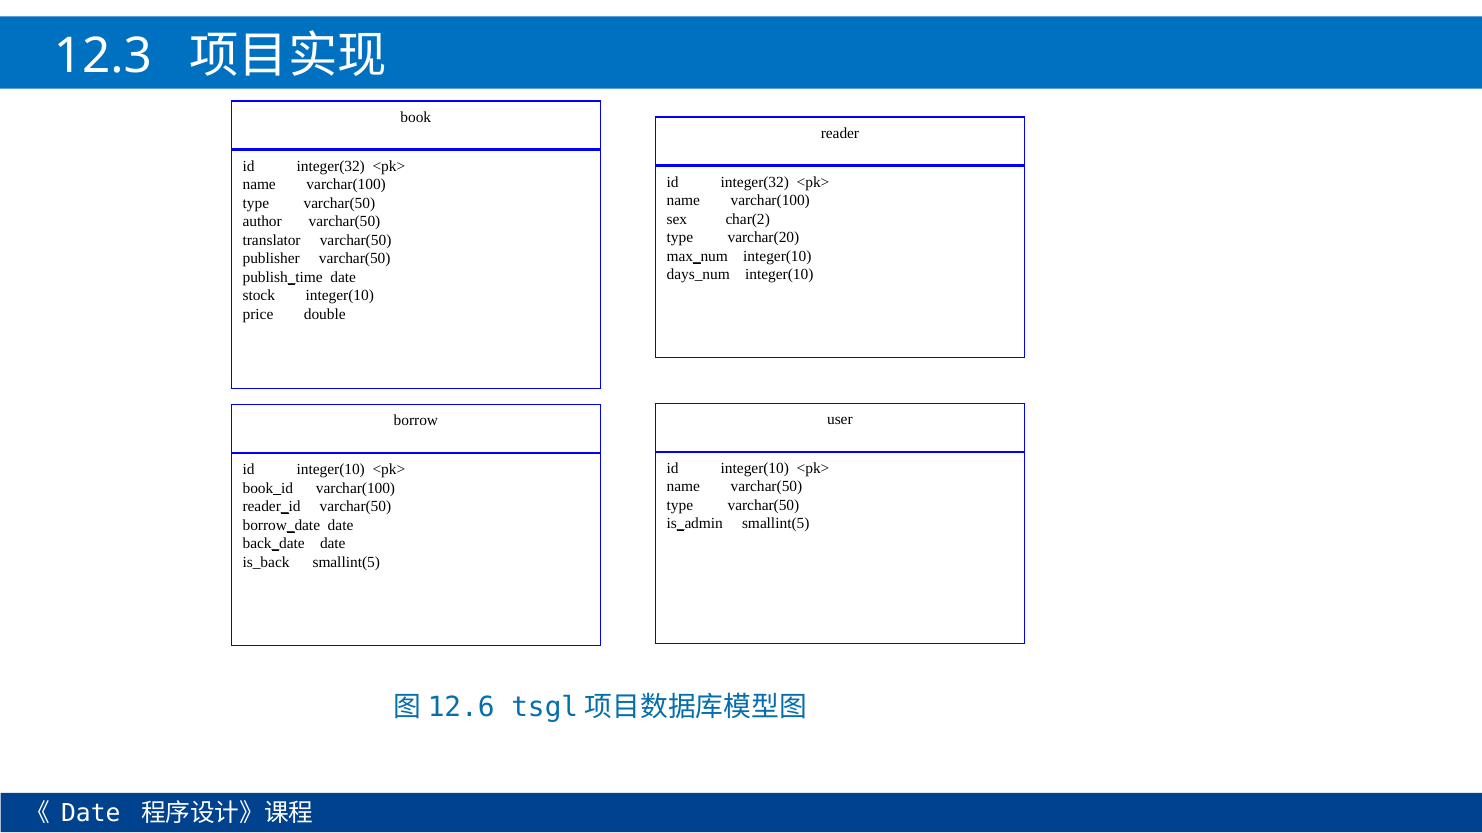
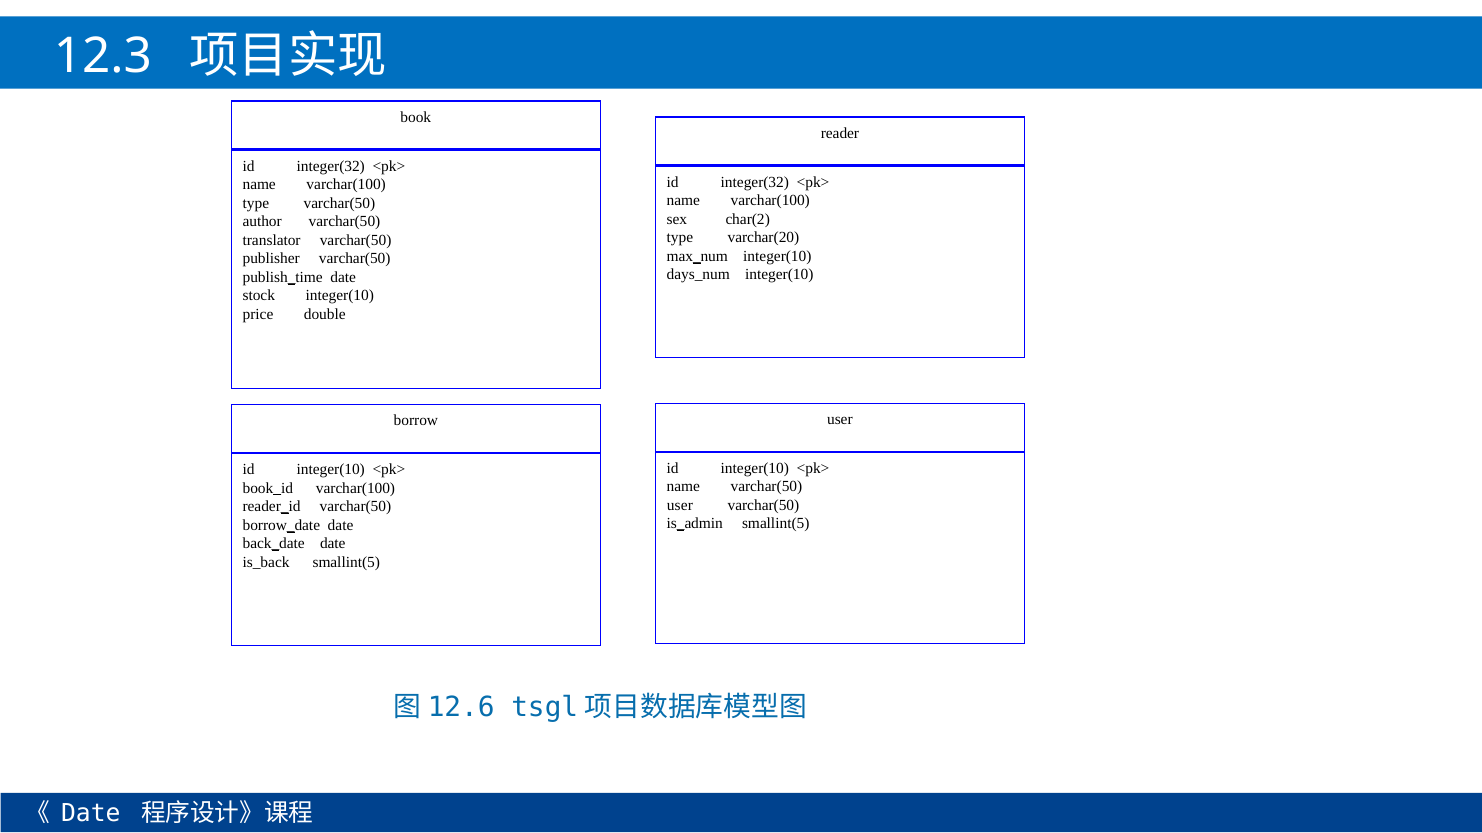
type at (680, 506): type -> user
